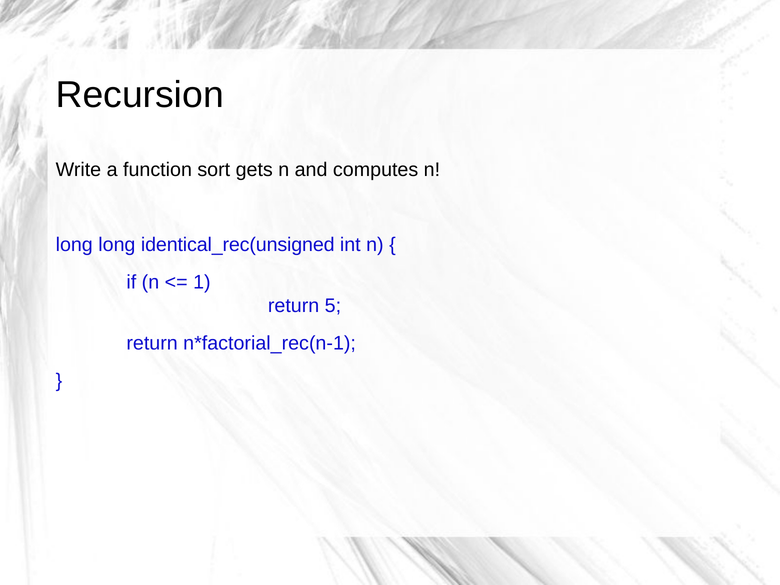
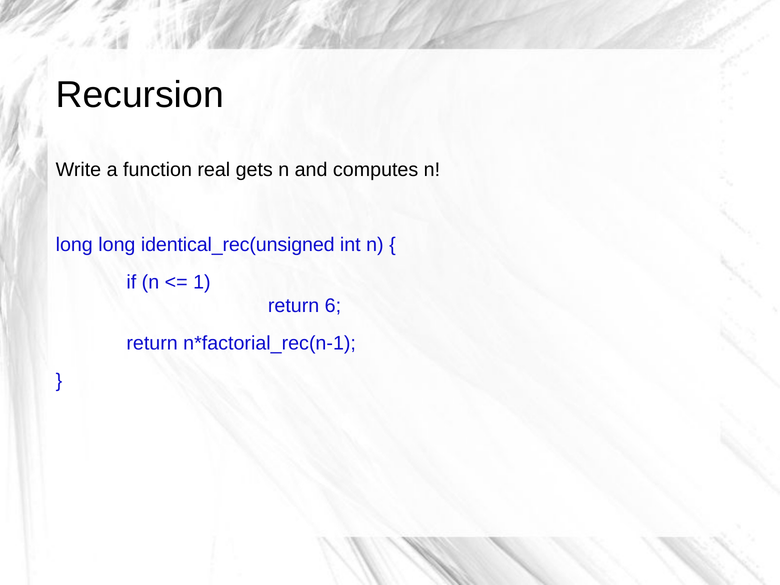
sort: sort -> real
5: 5 -> 6
